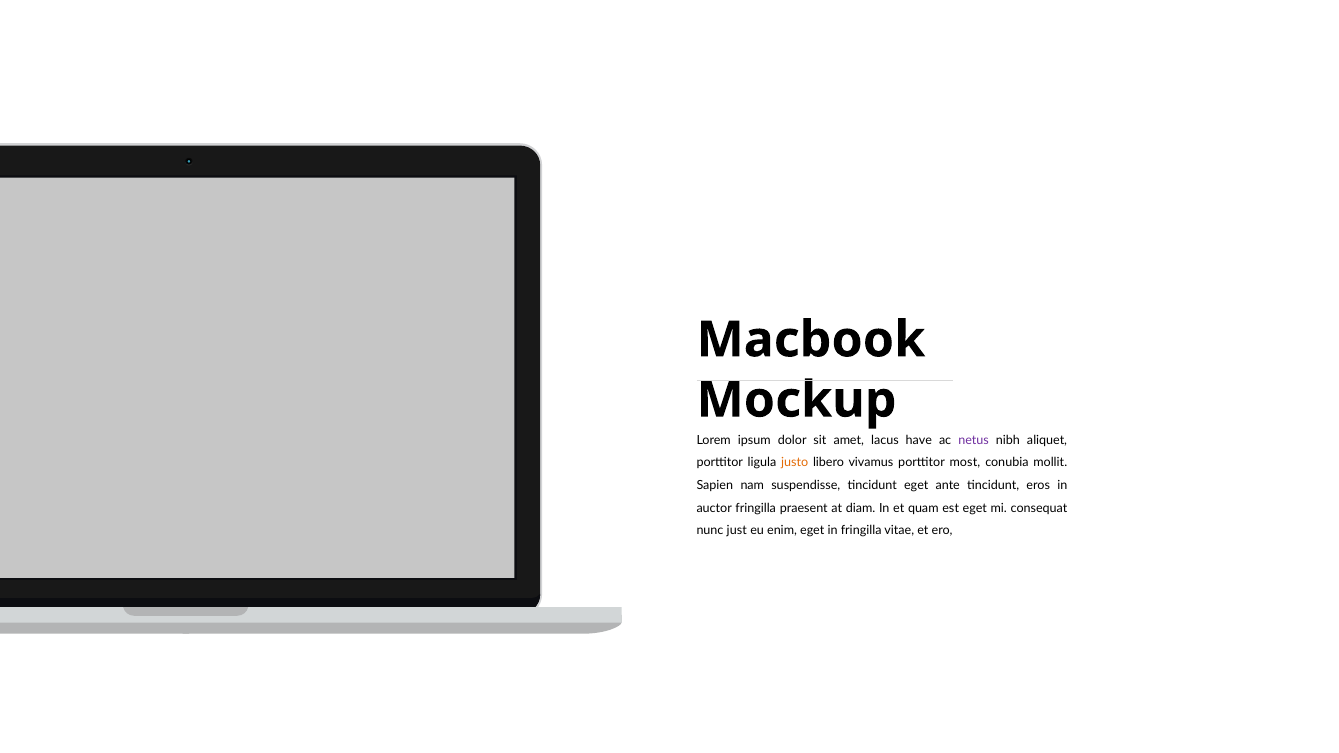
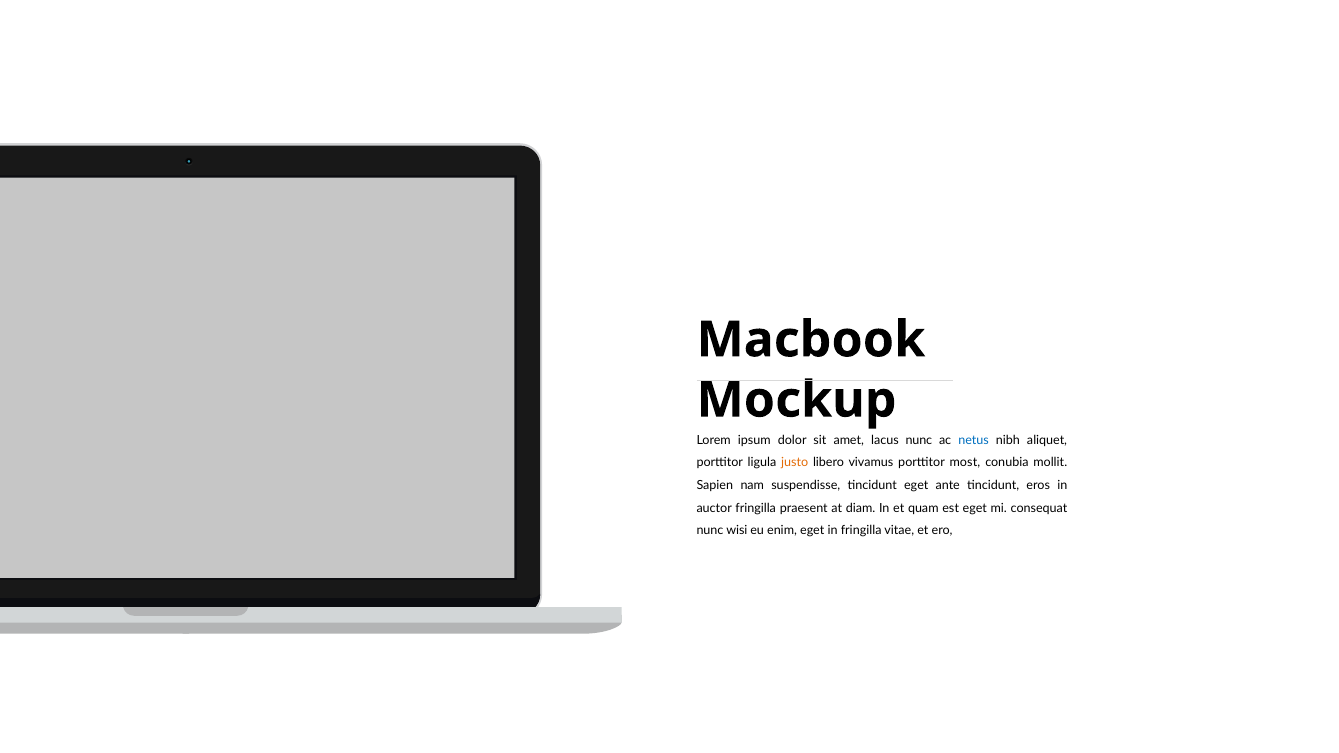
have at (919, 440): have -> nunc
netus colour: purple -> blue
just: just -> wisi
